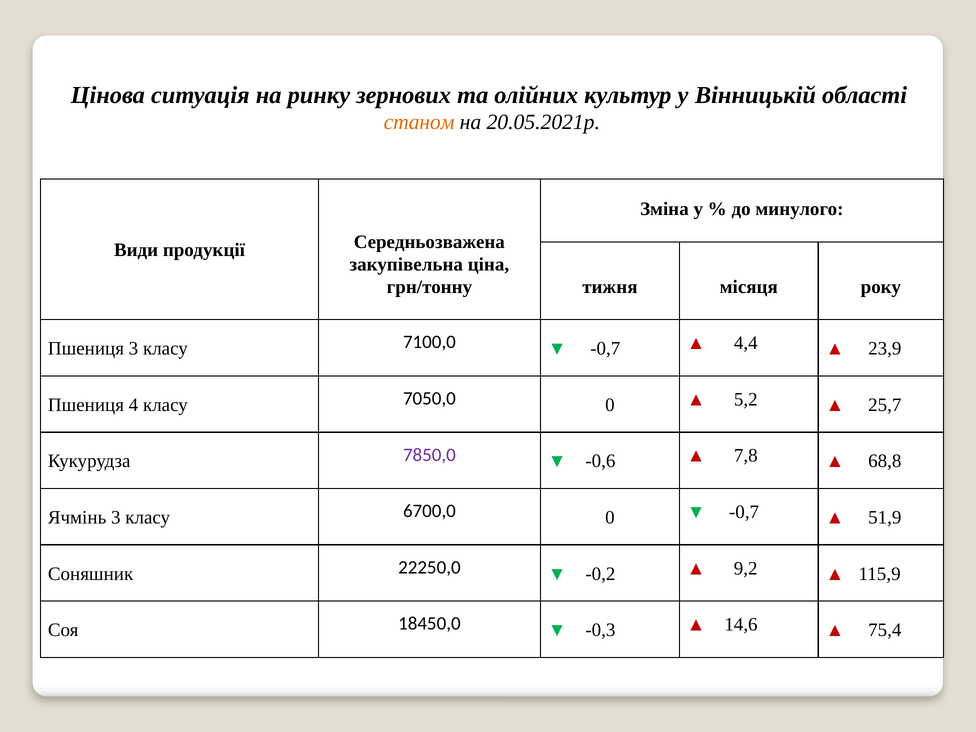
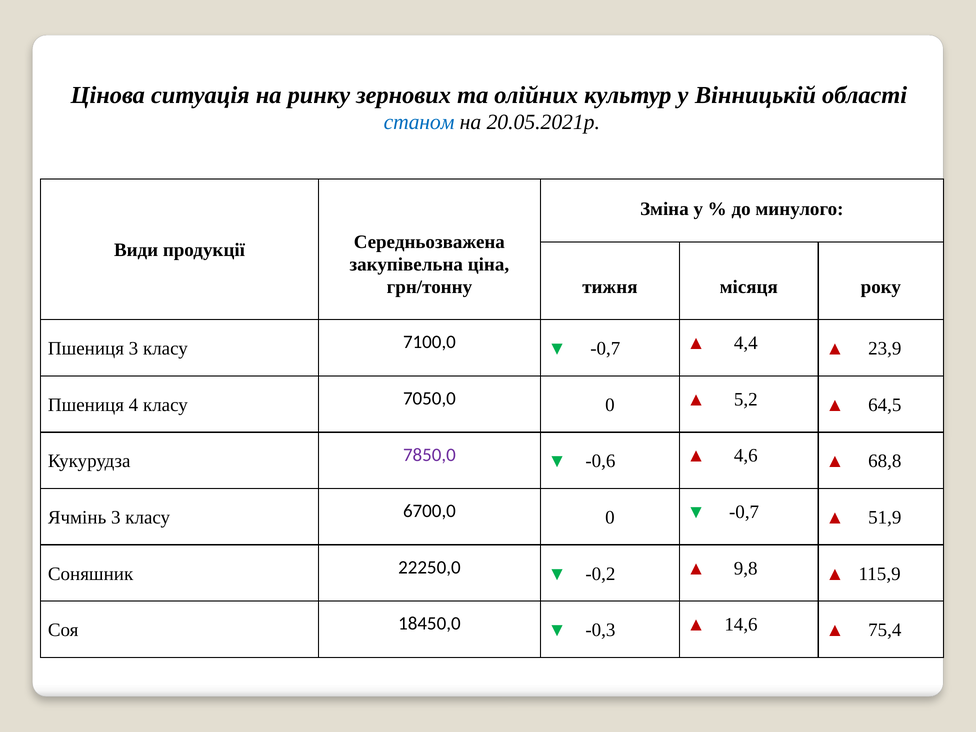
станом colour: orange -> blue
25,7: 25,7 -> 64,5
7,8: 7,8 -> 4,6
9,2: 9,2 -> 9,8
